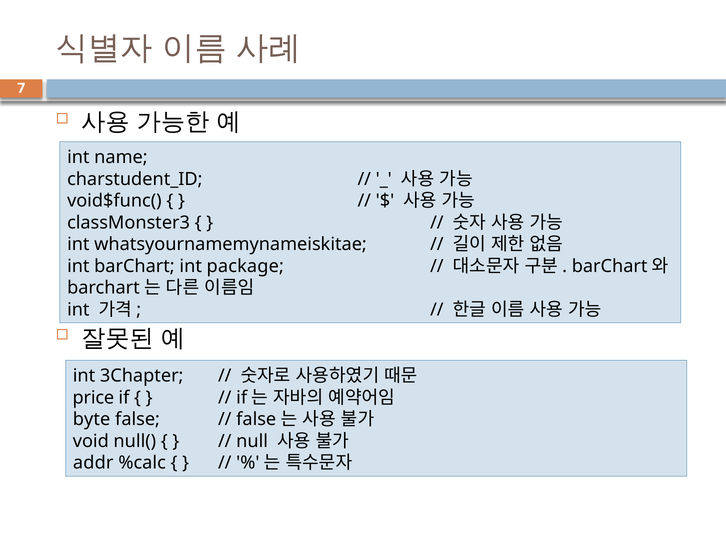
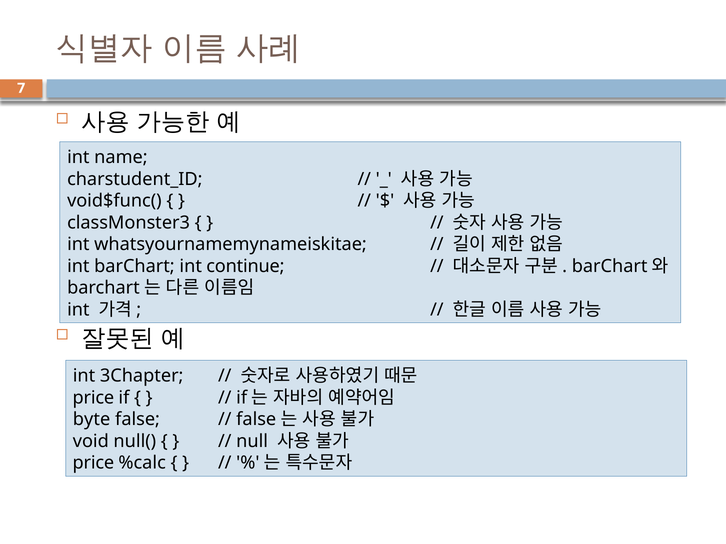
package: package -> continue
addr at (93, 463): addr -> price
